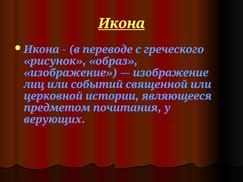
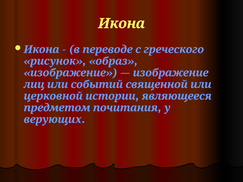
Икона at (122, 24) underline: present -> none
